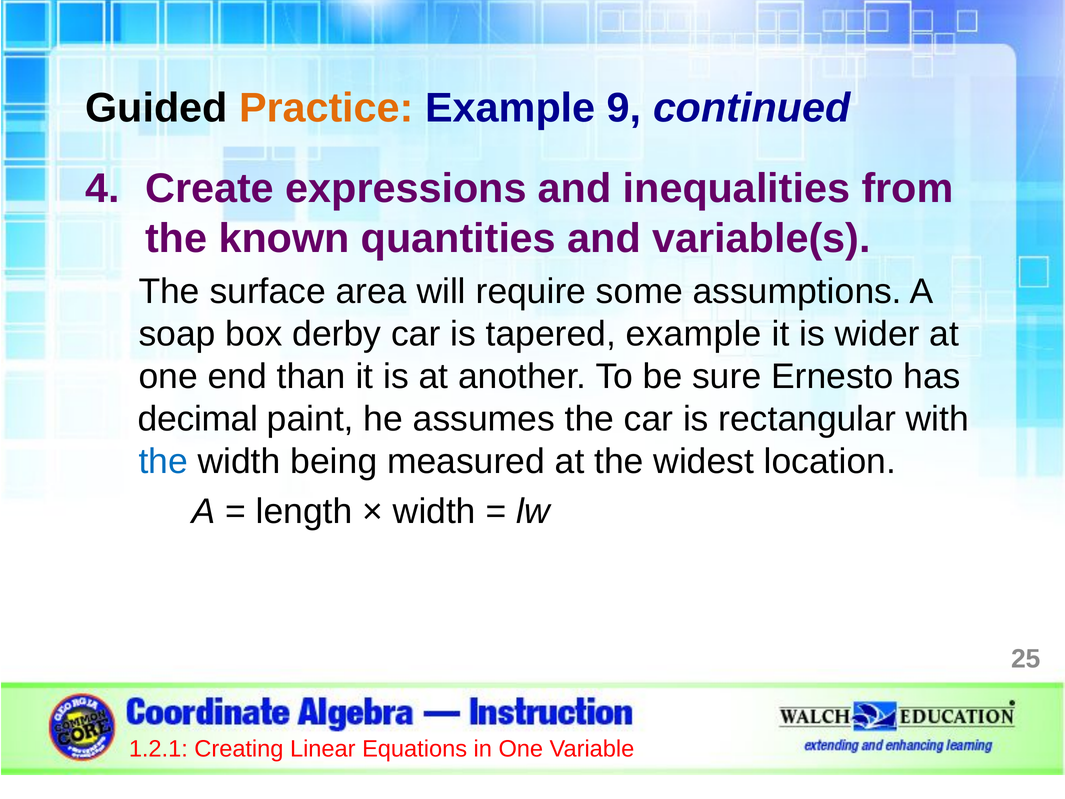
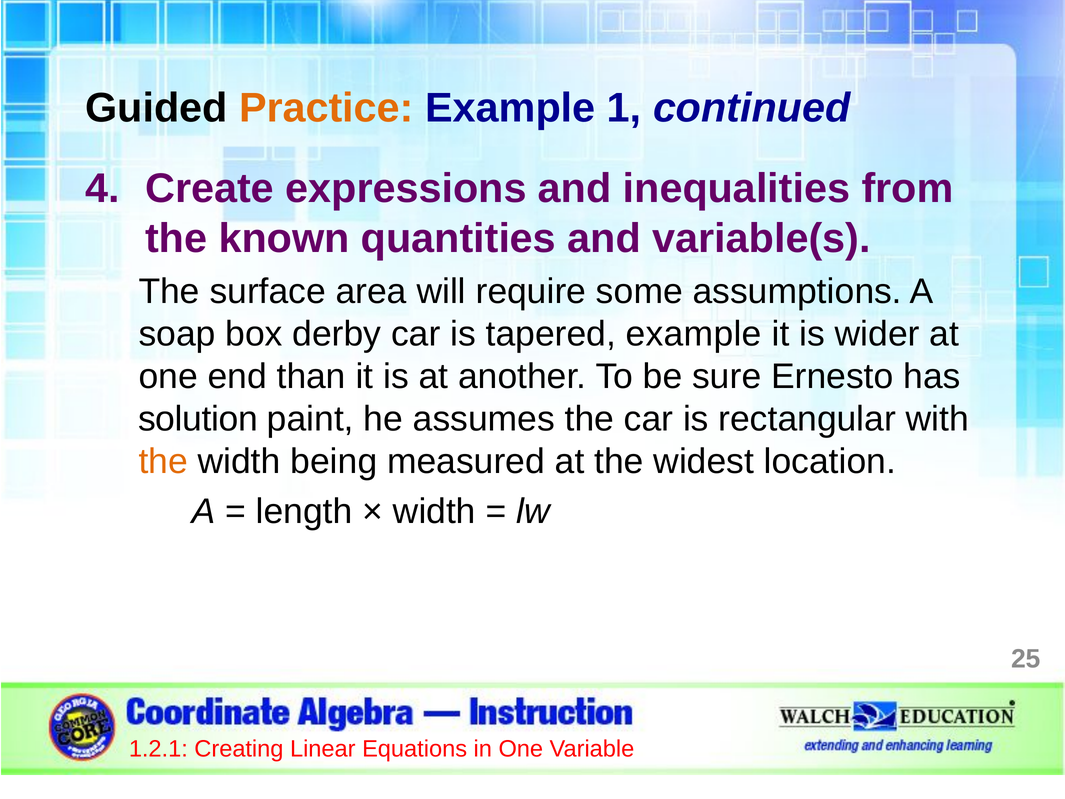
9: 9 -> 1
decimal: decimal -> solution
the at (163, 462) colour: blue -> orange
